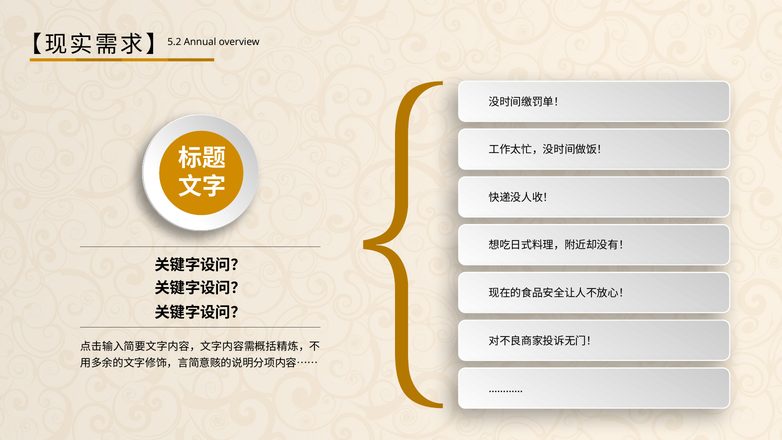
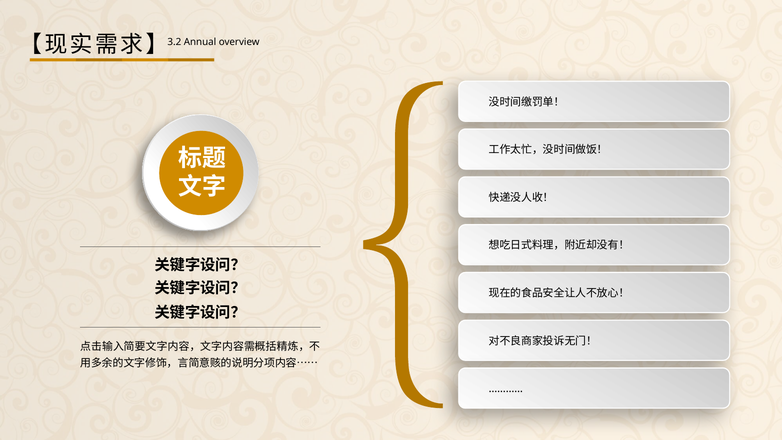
5.2: 5.2 -> 3.2
